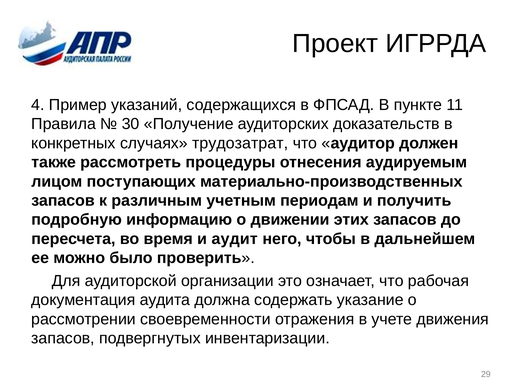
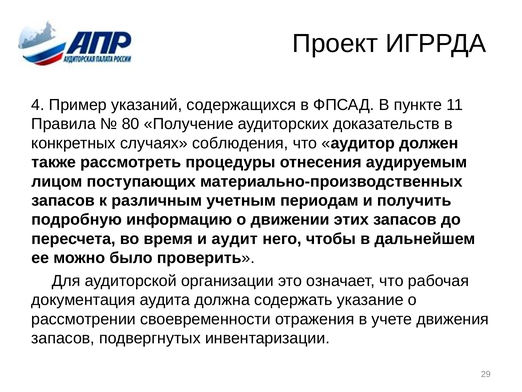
30: 30 -> 80
трудозатрат: трудозатрат -> соблюдения
